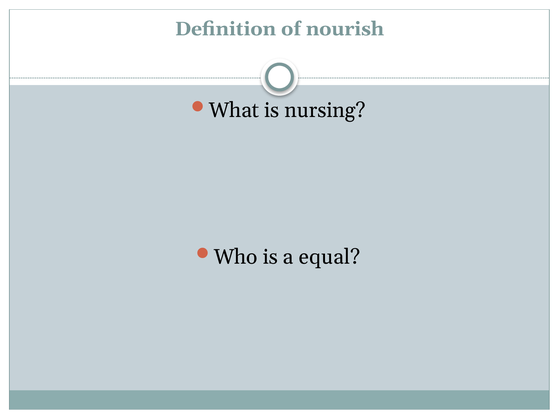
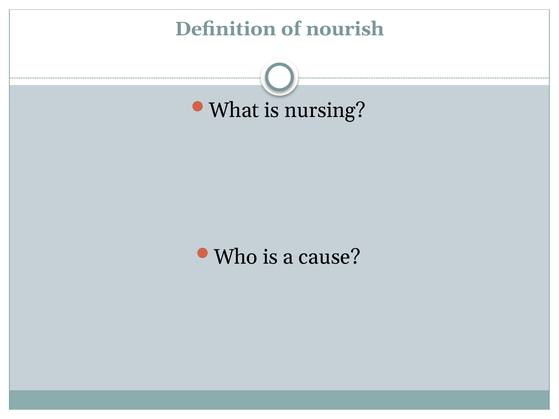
equal: equal -> cause
